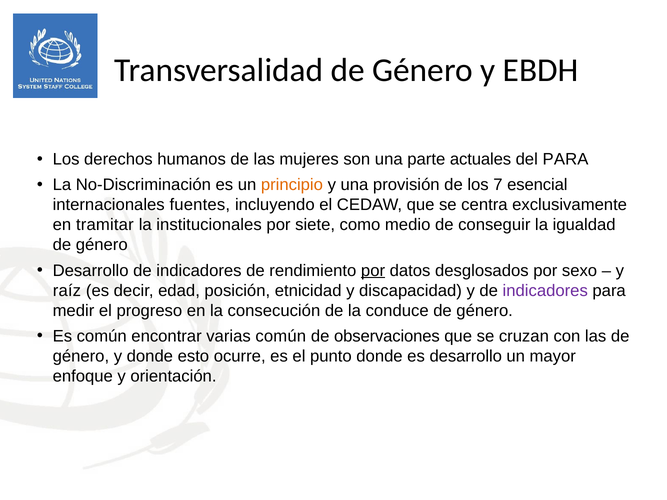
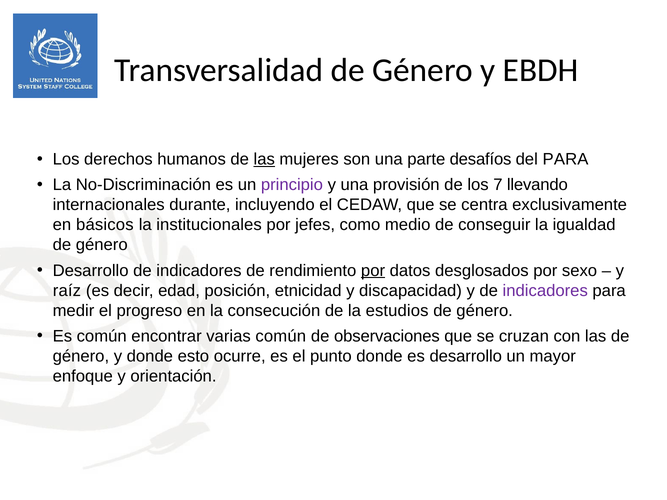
las at (264, 160) underline: none -> present
actuales: actuales -> desafíos
principio colour: orange -> purple
esencial: esencial -> llevando
fuentes: fuentes -> durante
tramitar: tramitar -> básicos
siete: siete -> jefes
conduce: conduce -> estudios
